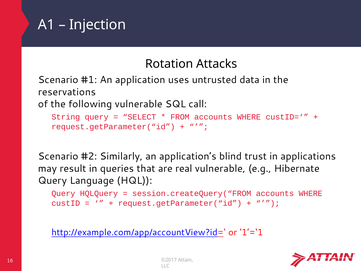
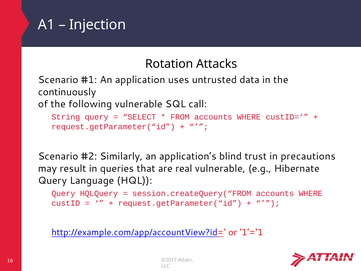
reservations: reservations -> continuously
applications: applications -> precautions
